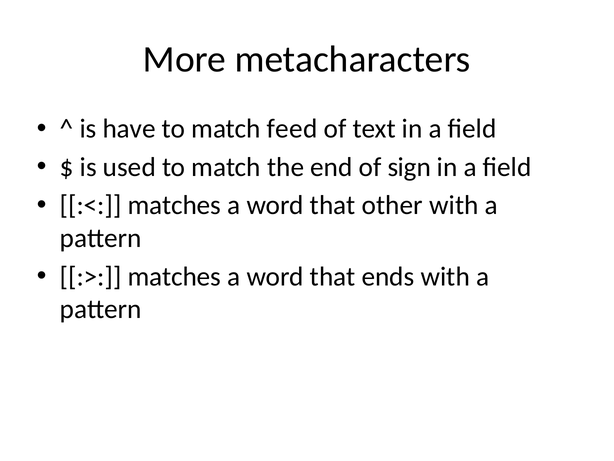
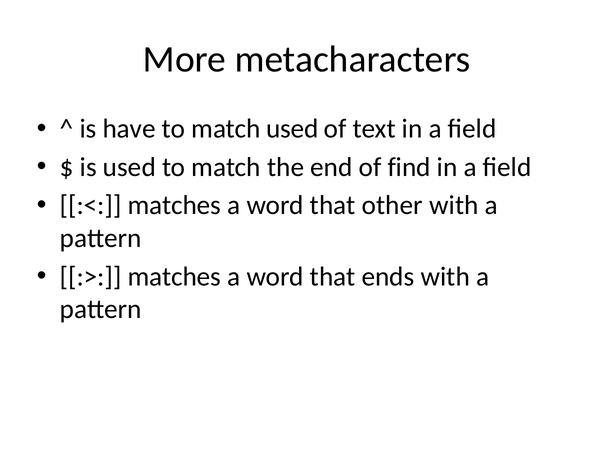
match feed: feed -> used
sign: sign -> find
